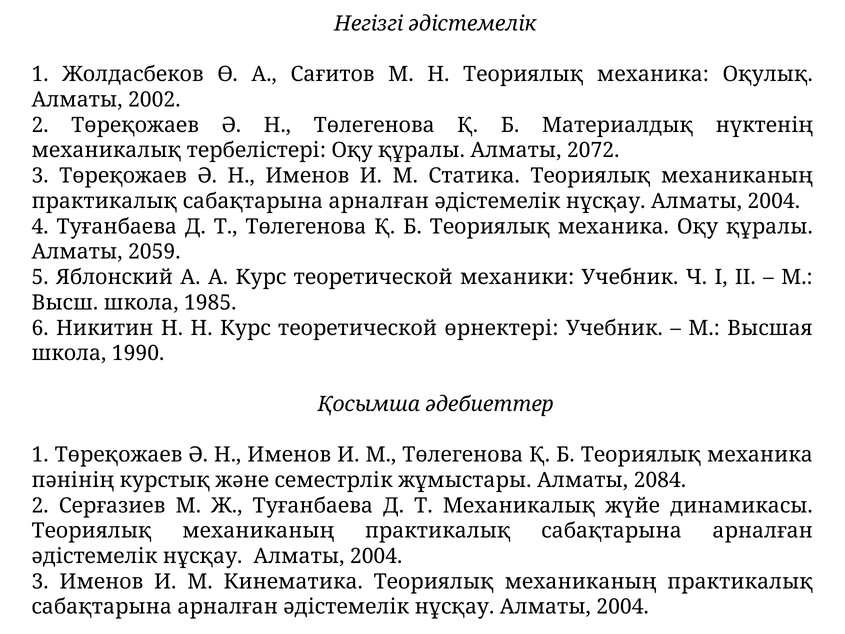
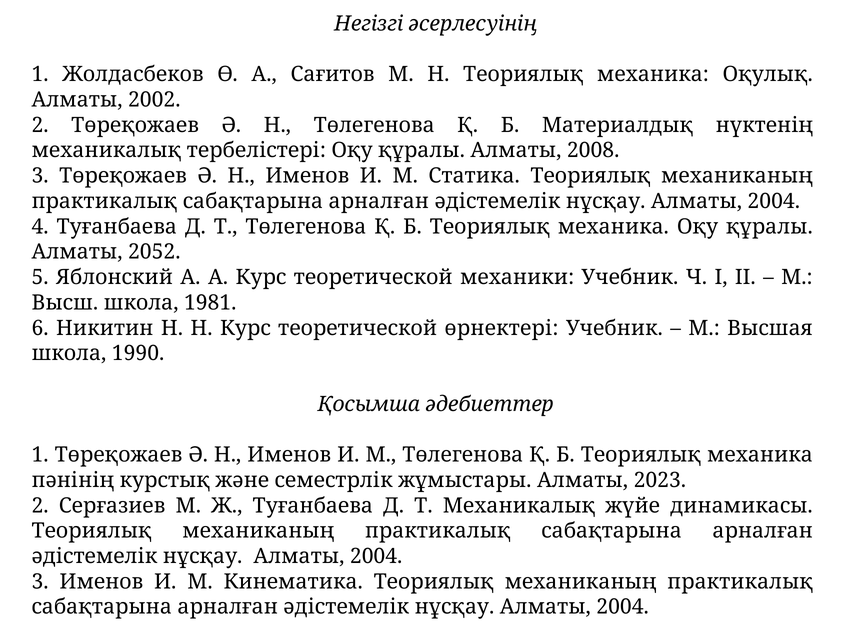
Негізгі әдістемелік: әдістемелік -> әсерлесуінің
2072: 2072 -> 2008
2059: 2059 -> 2052
1985: 1985 -> 1981
2084: 2084 -> 2023
